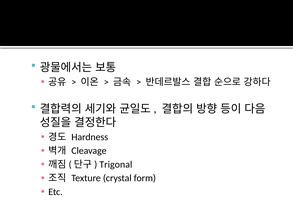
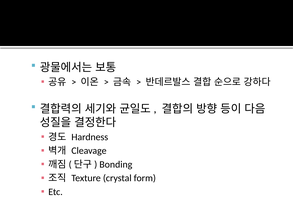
Trigonal: Trigonal -> Bonding
